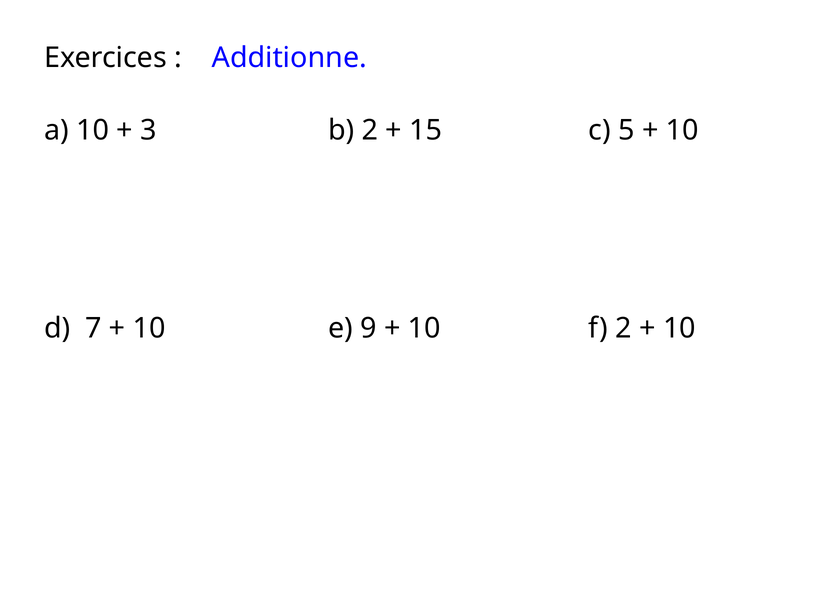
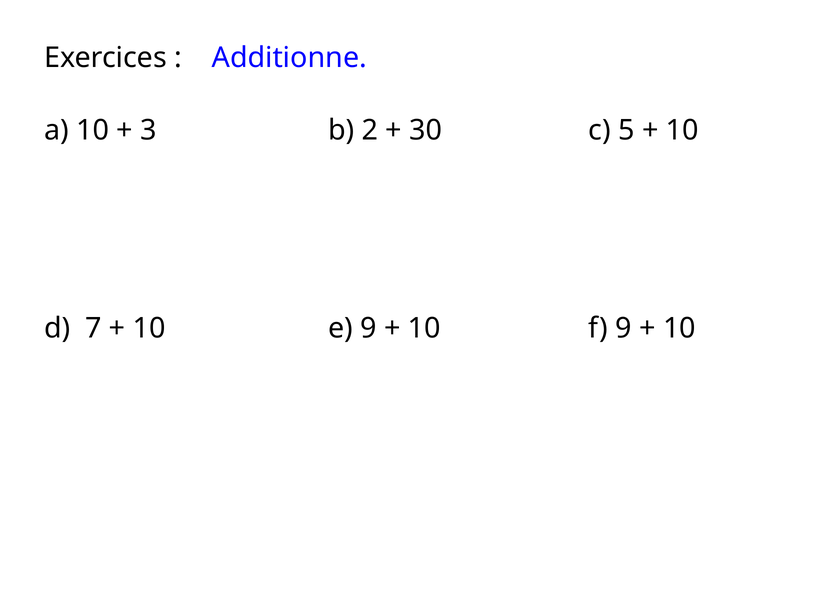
15: 15 -> 30
f 2: 2 -> 9
